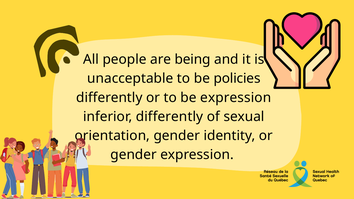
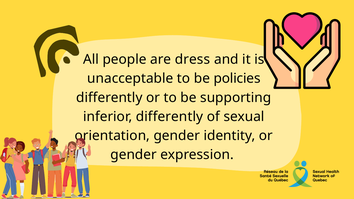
being: being -> dress
be expression: expression -> supporting
